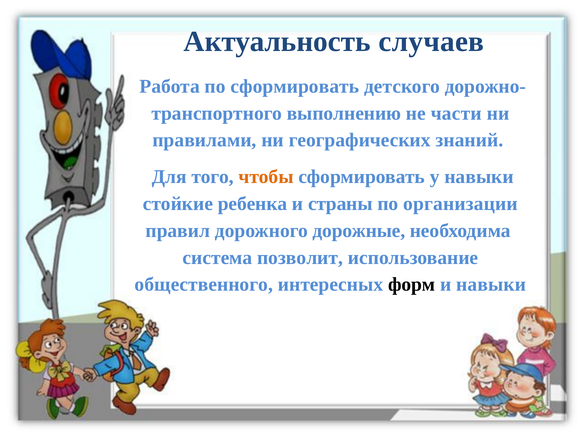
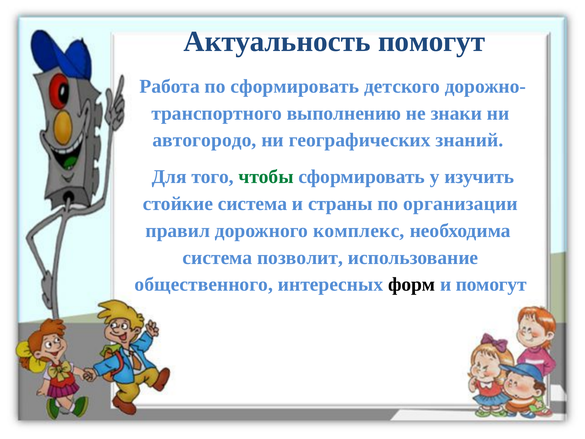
Актуальность случаев: случаев -> помогут
части: части -> знаки
правилами: правилами -> автогородо
чтобы colour: orange -> green
у навыки: навыки -> изучить
стойкие ребенка: ребенка -> система
дорожные: дорожные -> комплекс
и навыки: навыки -> помогут
